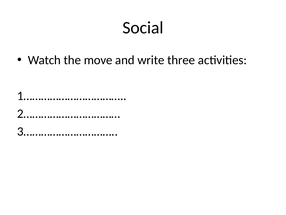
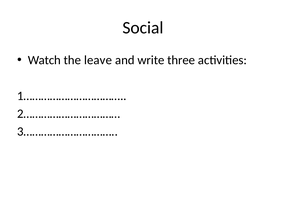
move: move -> leave
